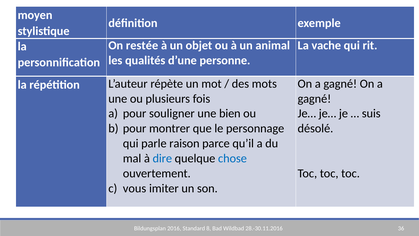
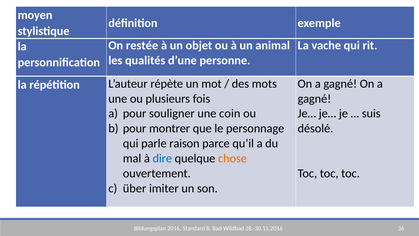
bien: bien -> coin
chose colour: blue -> orange
vous: vous -> über
